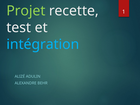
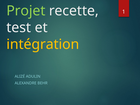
intégration colour: light blue -> yellow
